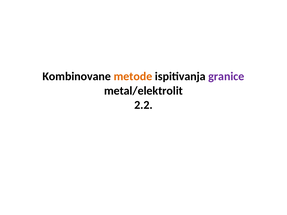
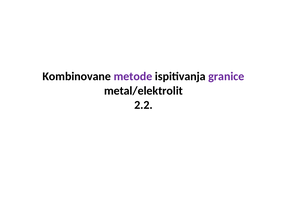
metode colour: orange -> purple
